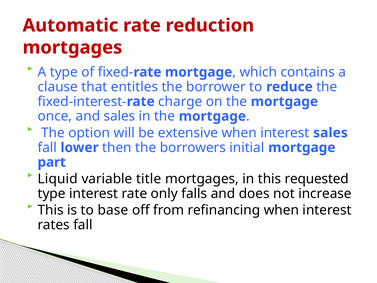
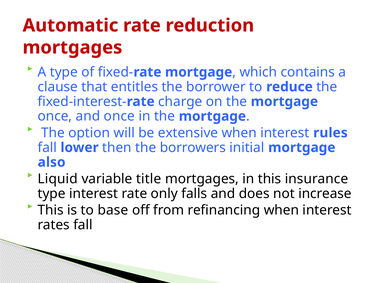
and sales: sales -> once
interest sales: sales -> rules
part: part -> also
requested: requested -> insurance
